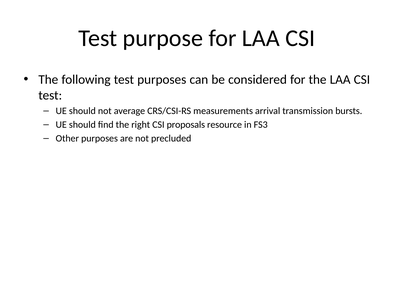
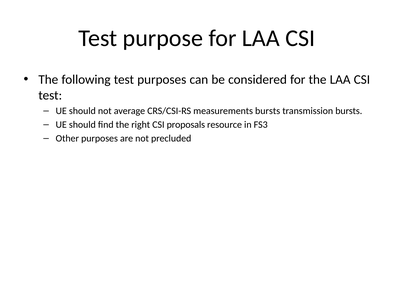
measurements arrival: arrival -> bursts
